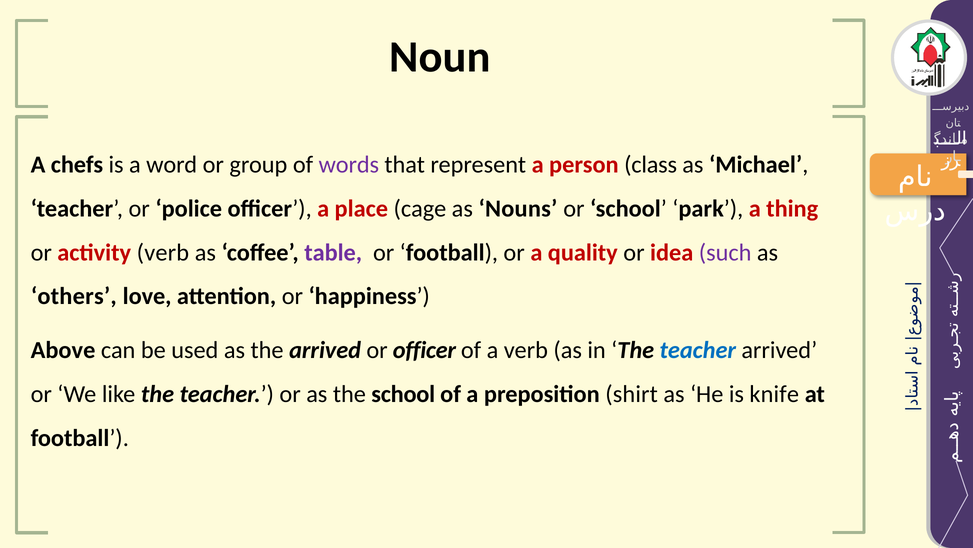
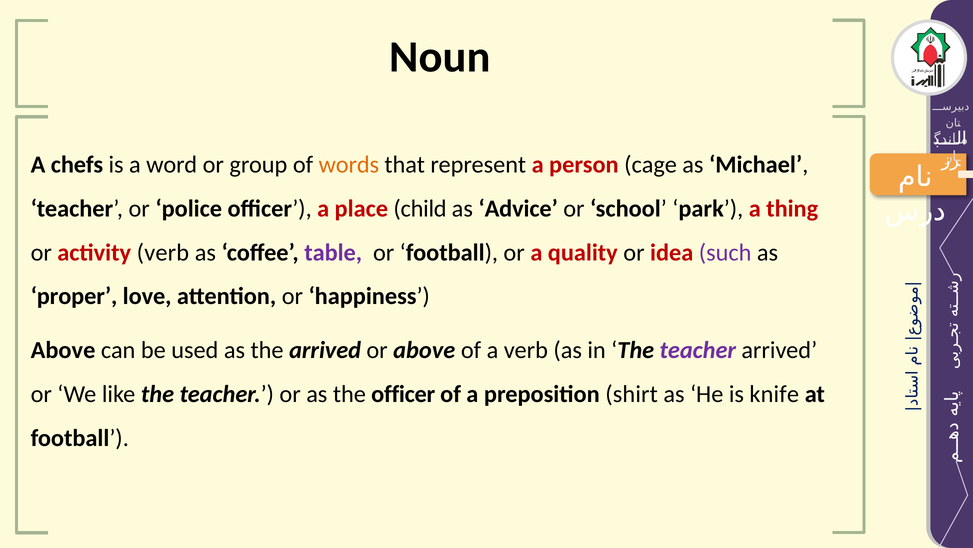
words colour: purple -> orange
class: class -> cage
cage: cage -> child
Nouns: Nouns -> Advice
others: others -> proper
or officer: officer -> above
teacher at (698, 350) colour: blue -> purple
the school: school -> officer
